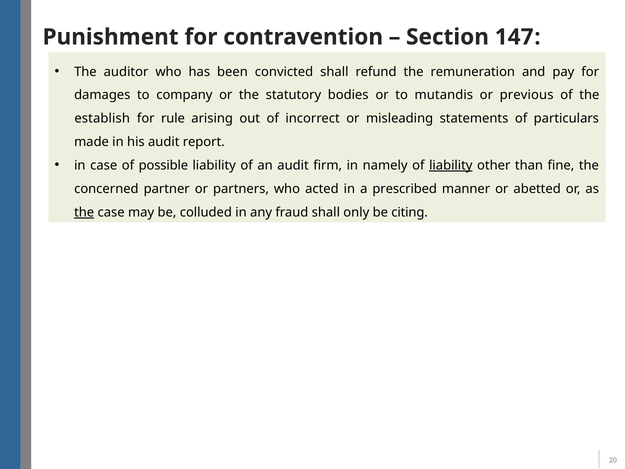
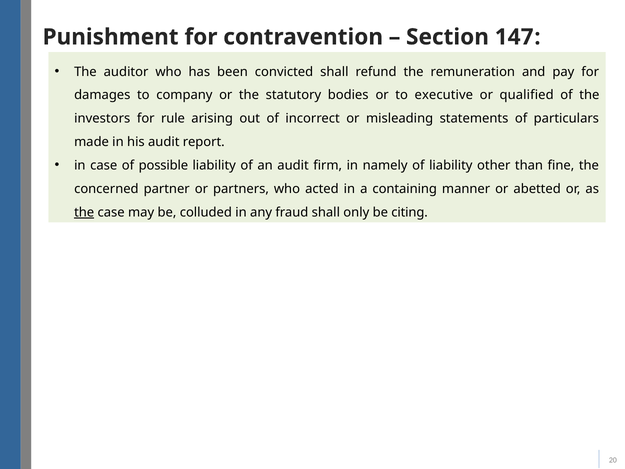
mutandis: mutandis -> executive
previous: previous -> qualified
establish: establish -> investors
liability at (451, 165) underline: present -> none
prescribed: prescribed -> containing
